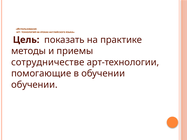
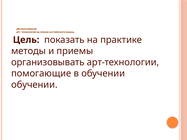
сотрудничестве: сотрудничестве -> организовывать
